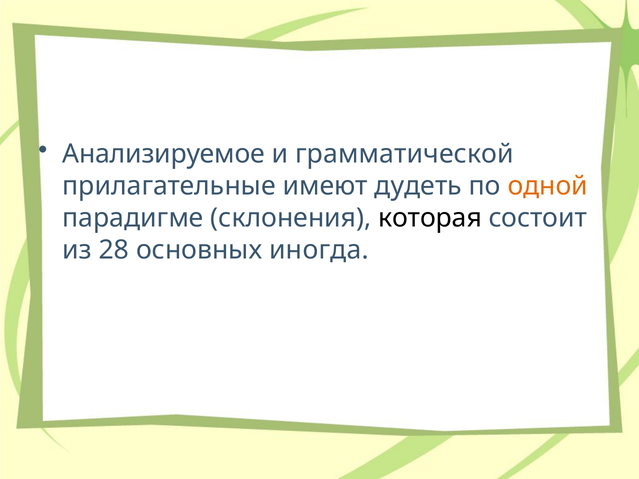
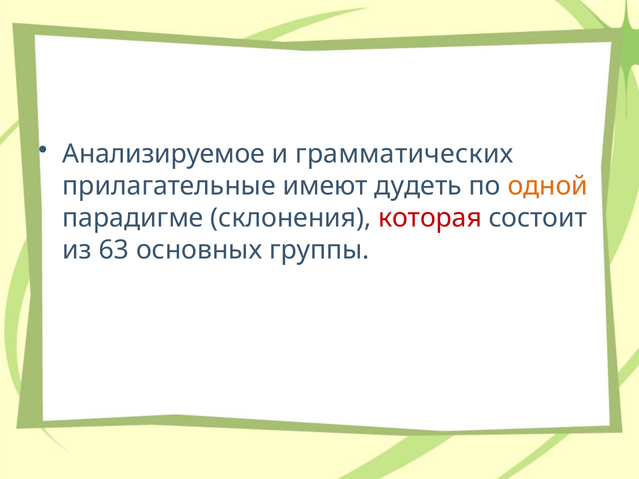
грамматической: грамматической -> грамматических
которая colour: black -> red
28: 28 -> 63
иногда: иногда -> группы
